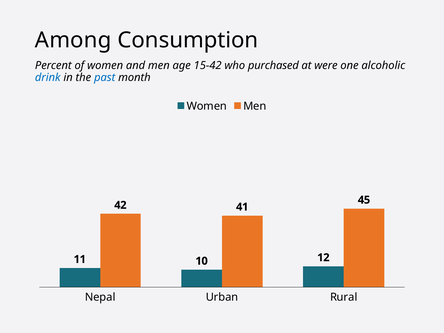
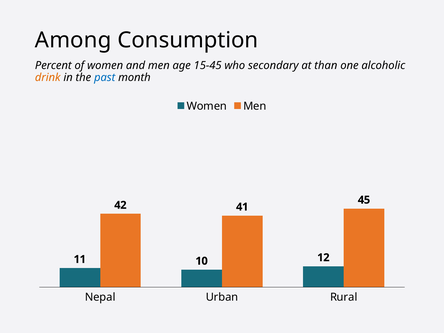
15-42: 15-42 -> 15-45
purchased: purchased -> secondary
were: were -> than
drink colour: blue -> orange
